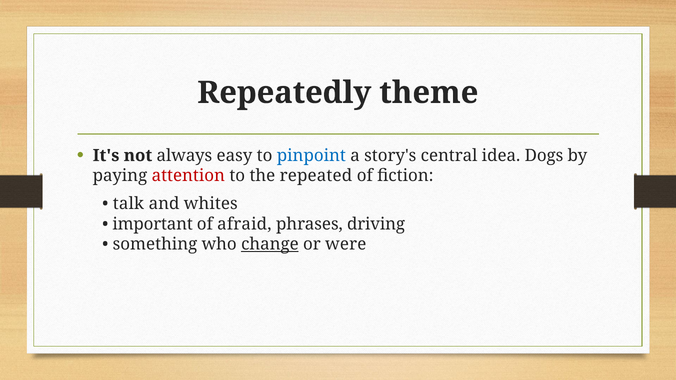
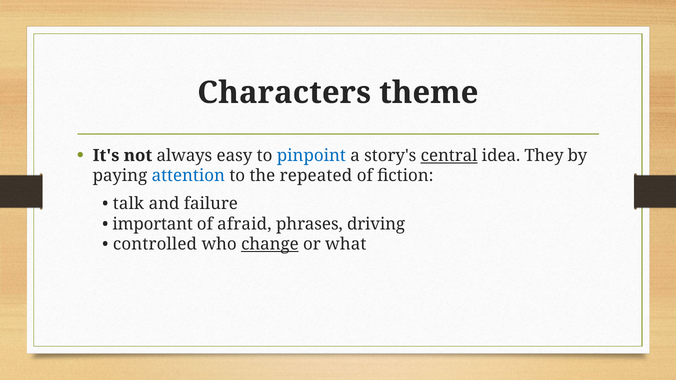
Repeatedly: Repeatedly -> Characters
central underline: none -> present
Dogs: Dogs -> They
attention colour: red -> blue
whites: whites -> failure
something: something -> controlled
were: were -> what
